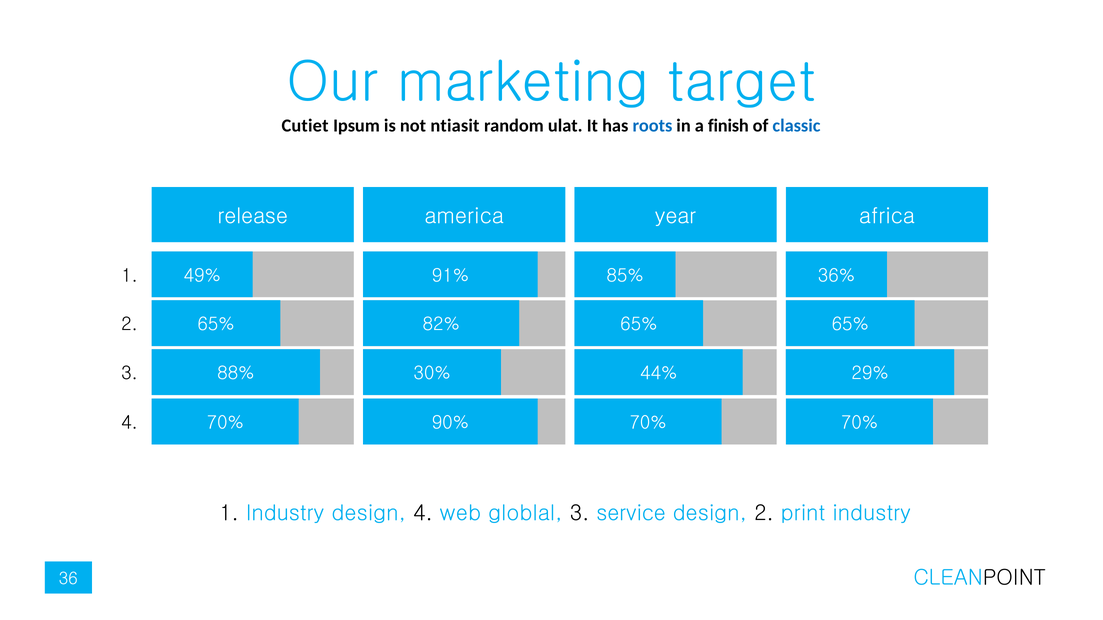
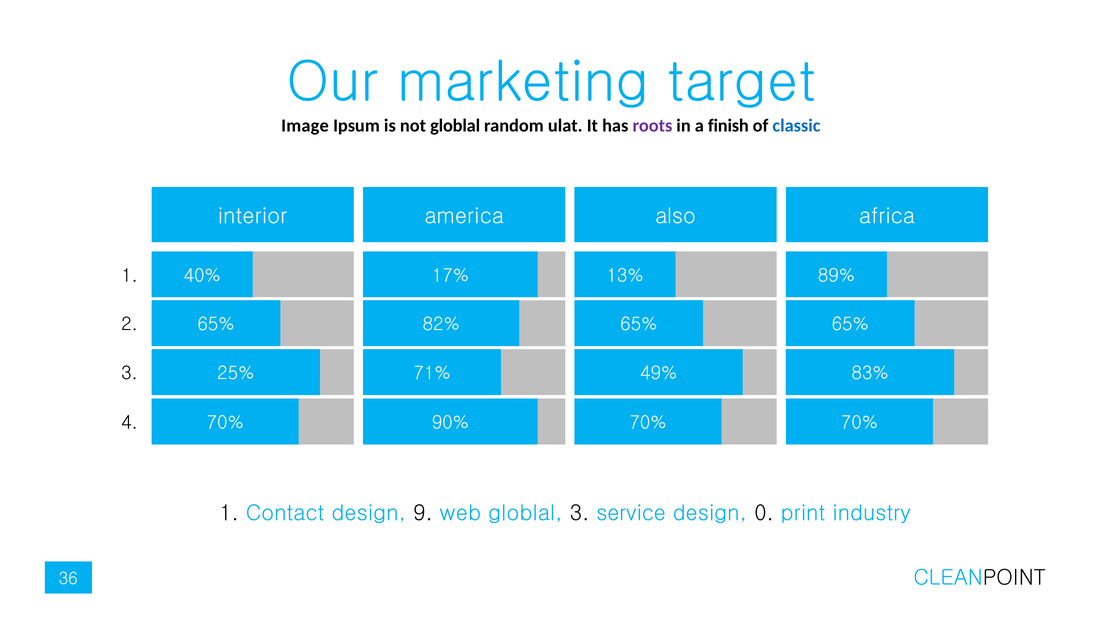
Cutiet: Cutiet -> Image
not ntiasit: ntiasit -> globlal
roots colour: blue -> purple
release: release -> interior
year: year -> also
49%: 49% -> 40%
91%: 91% -> 17%
85%: 85% -> 13%
36%: 36% -> 89%
88%: 88% -> 25%
30%: 30% -> 71%
44%: 44% -> 49%
29%: 29% -> 83%
1 Industry: Industry -> Contact
design 4: 4 -> 9
design 2: 2 -> 0
